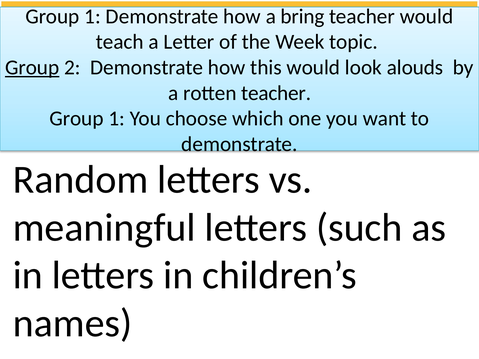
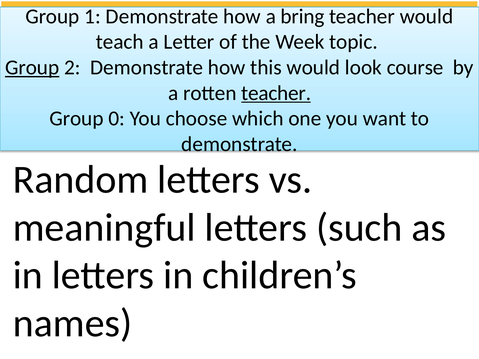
alouds: alouds -> course
teacher at (276, 93) underline: none -> present
1 at (117, 119): 1 -> 0
